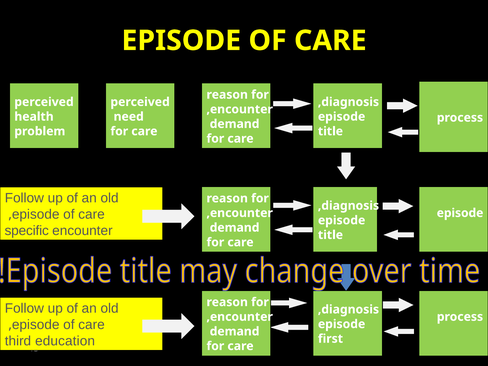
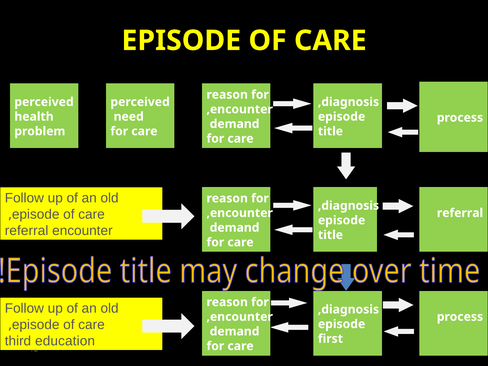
episode at (460, 213): episode -> referral
specific at (27, 231): specific -> referral
